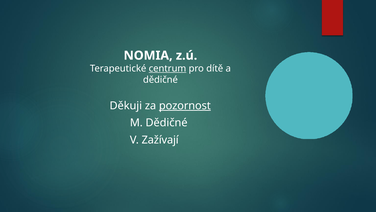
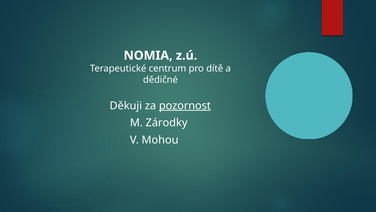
centrum underline: present -> none
M Dědičné: Dědičné -> Zárodky
Zažívají: Zažívají -> Mohou
